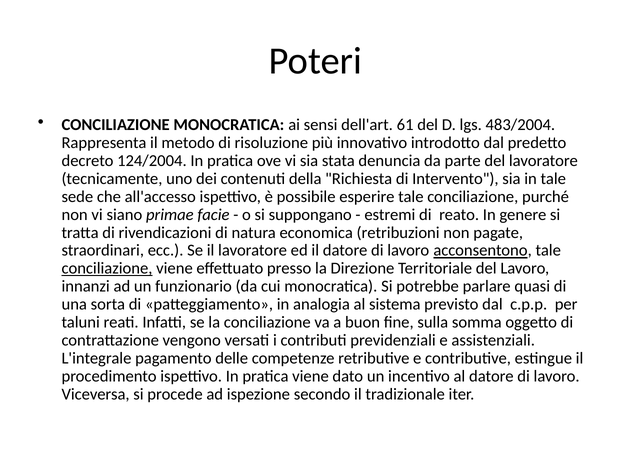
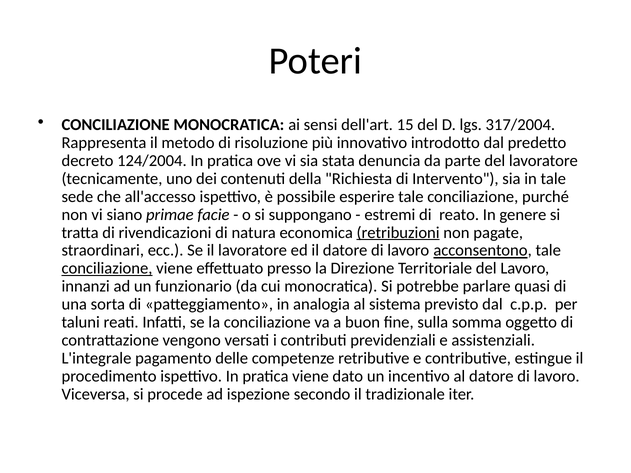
61: 61 -> 15
483/2004: 483/2004 -> 317/2004
retribuzioni underline: none -> present
